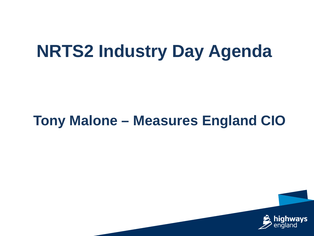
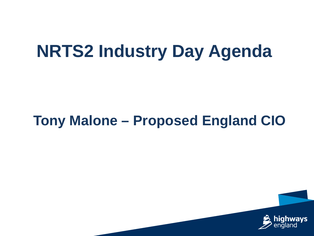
Measures: Measures -> Proposed
